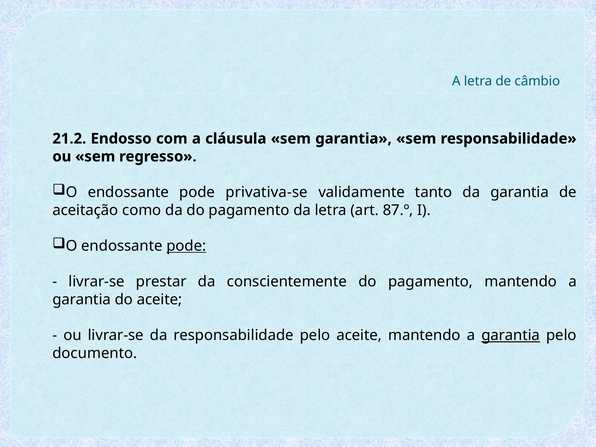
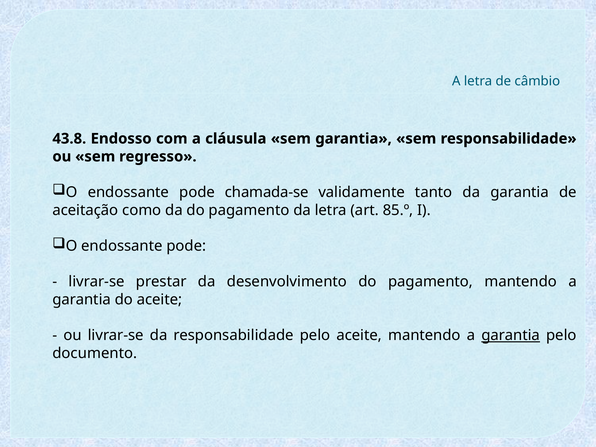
21.2: 21.2 -> 43.8
privativa-se: privativa-se -> chamada-se
87.º: 87.º -> 85.º
pode at (186, 246) underline: present -> none
conscientemente: conscientemente -> desenvolvimento
